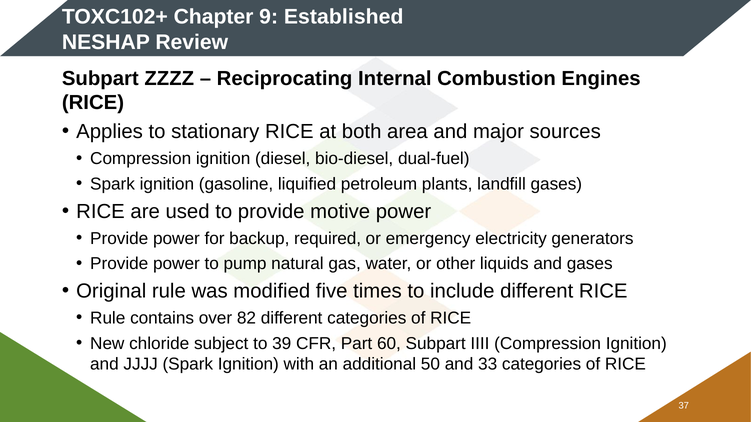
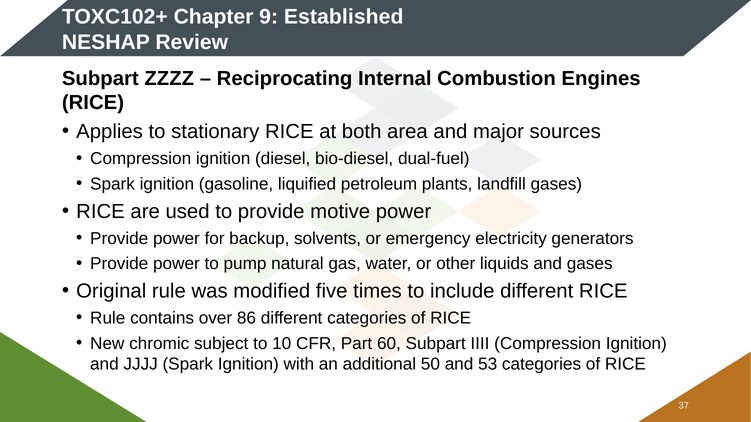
required: required -> solvents
82: 82 -> 86
chloride: chloride -> chromic
39: 39 -> 10
33: 33 -> 53
